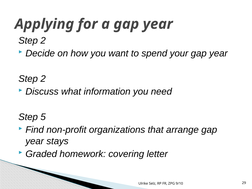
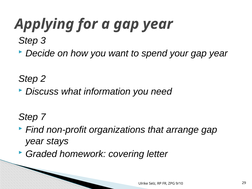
2 at (43, 41): 2 -> 3
5: 5 -> 7
